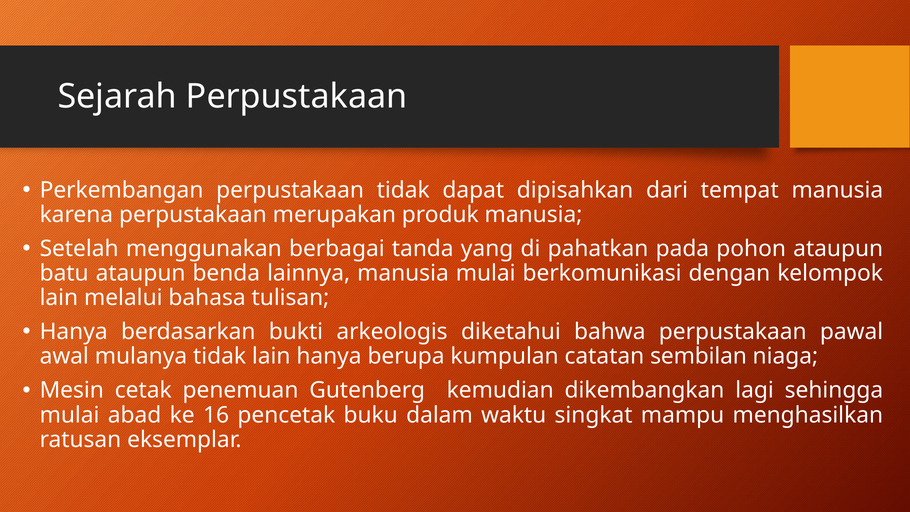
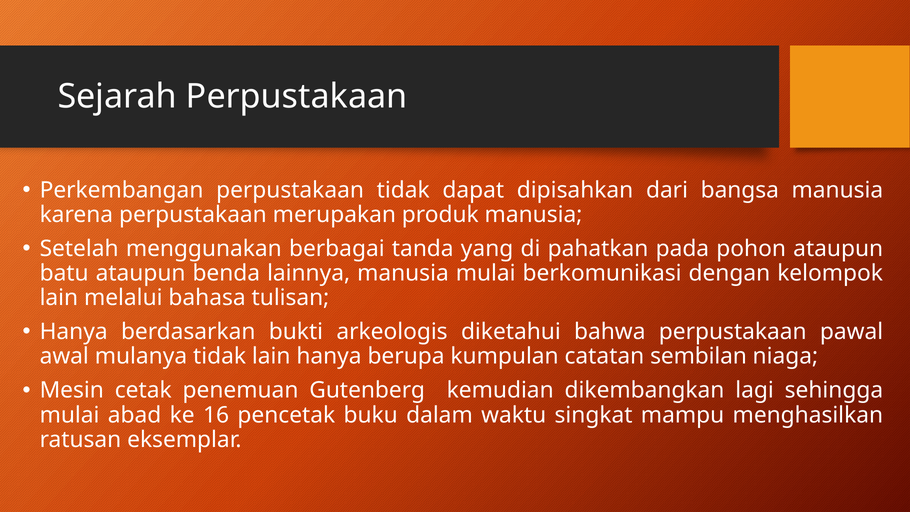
tempat: tempat -> bangsa
